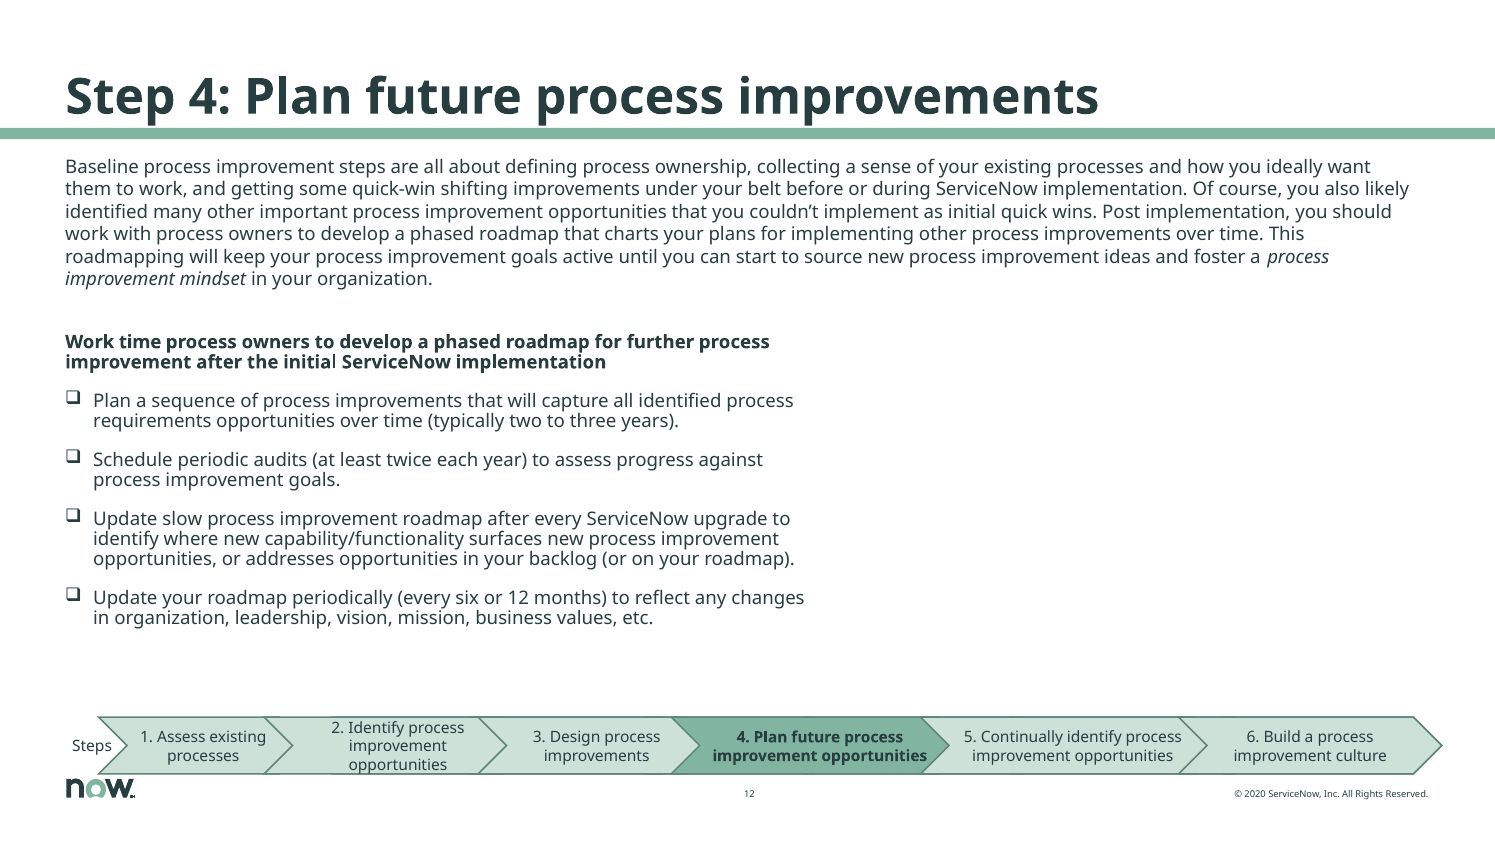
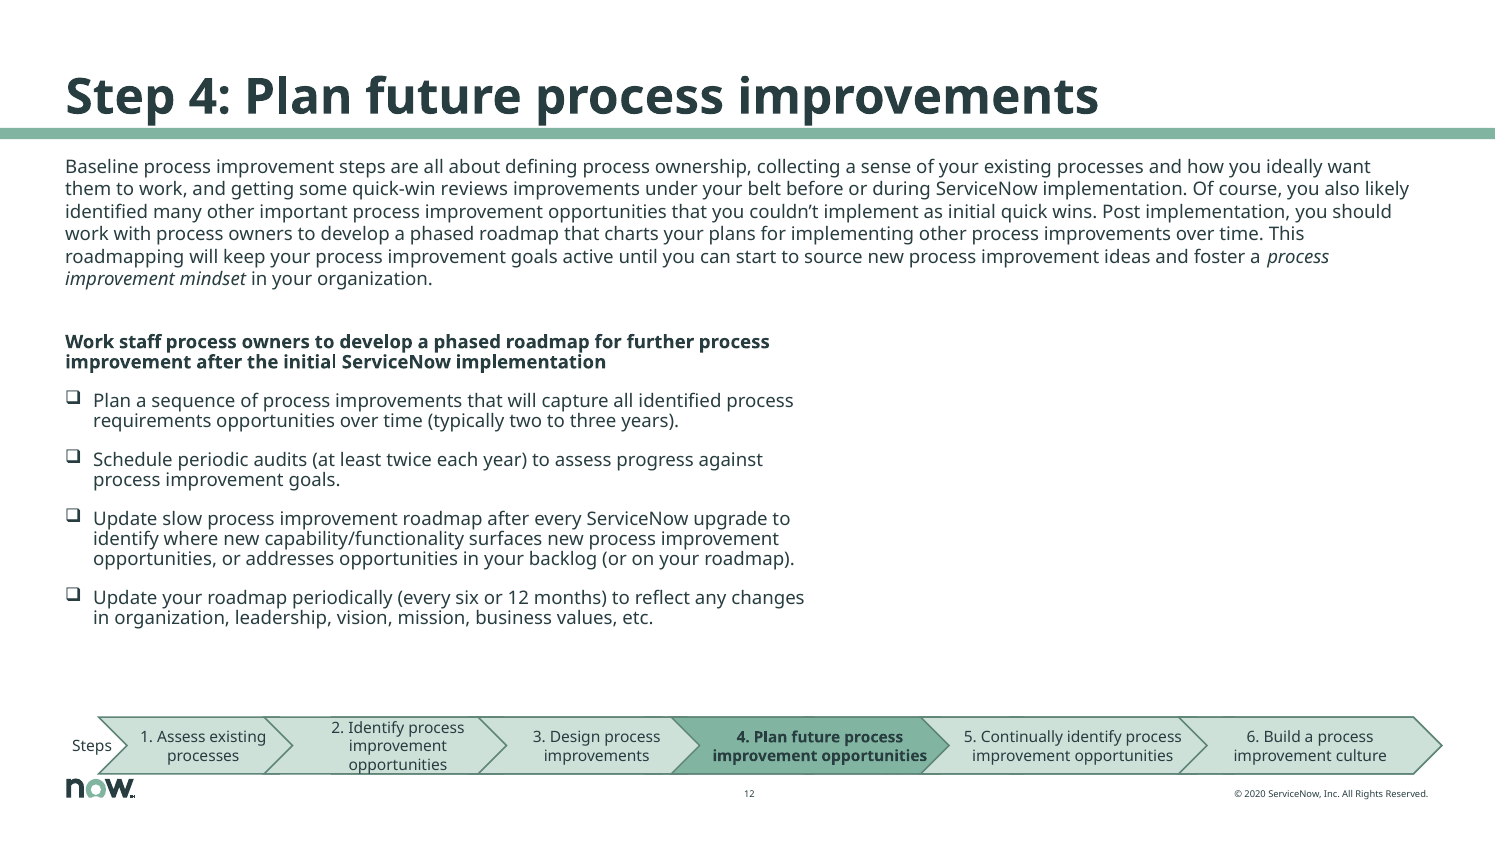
shifting: shifting -> reviews
Work time: time -> staff
